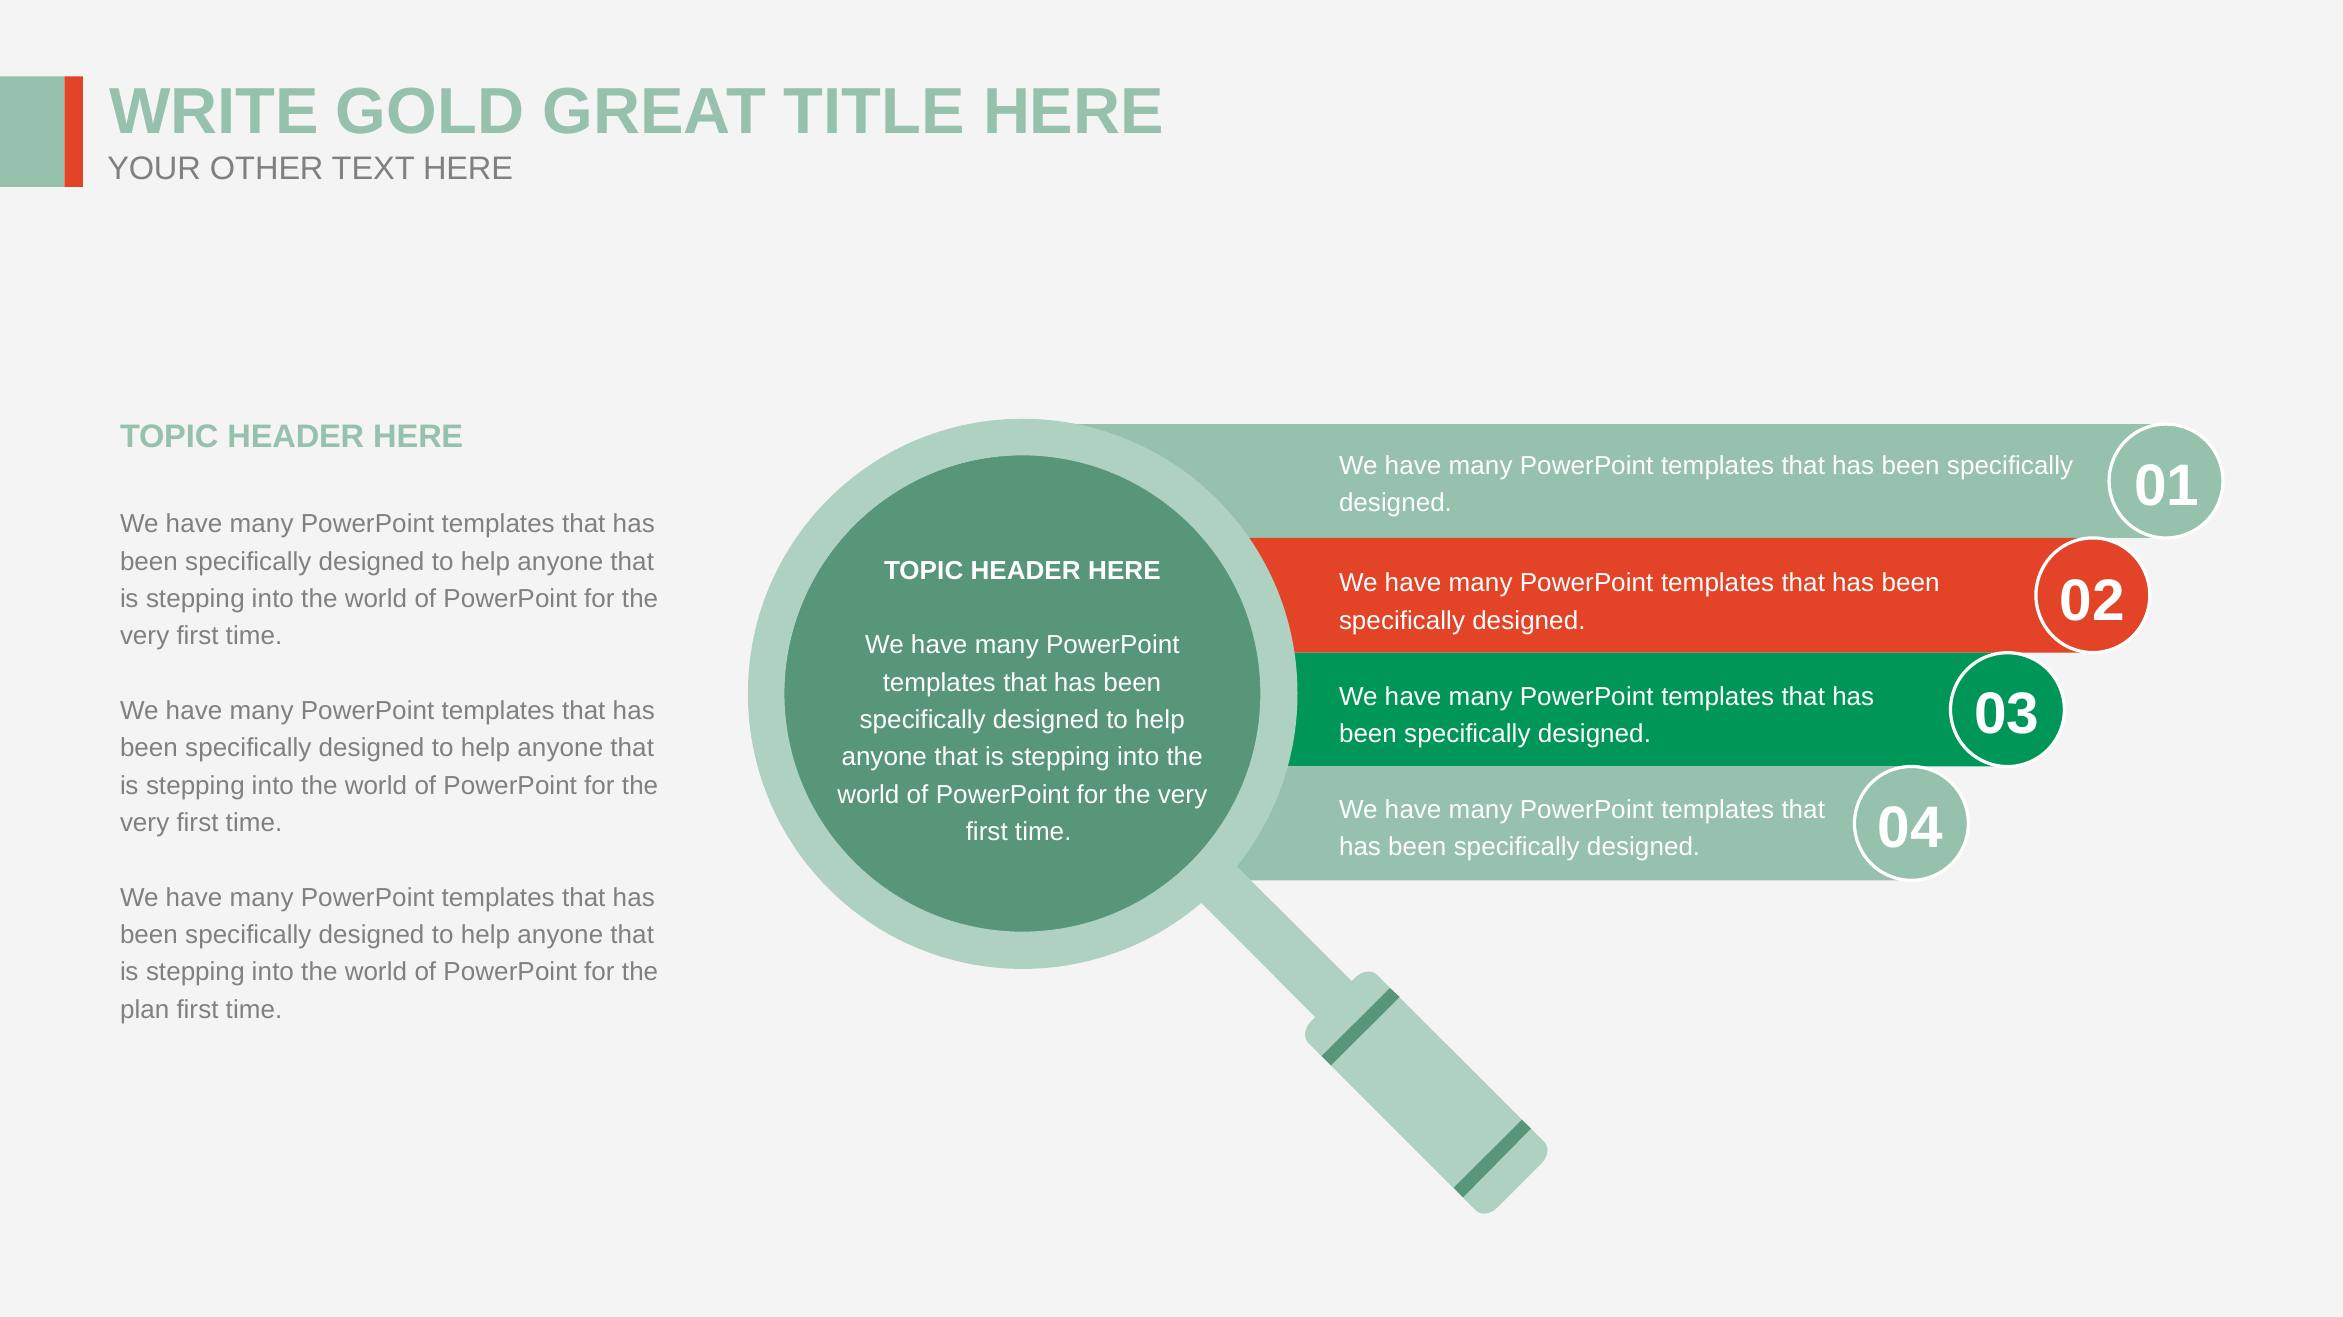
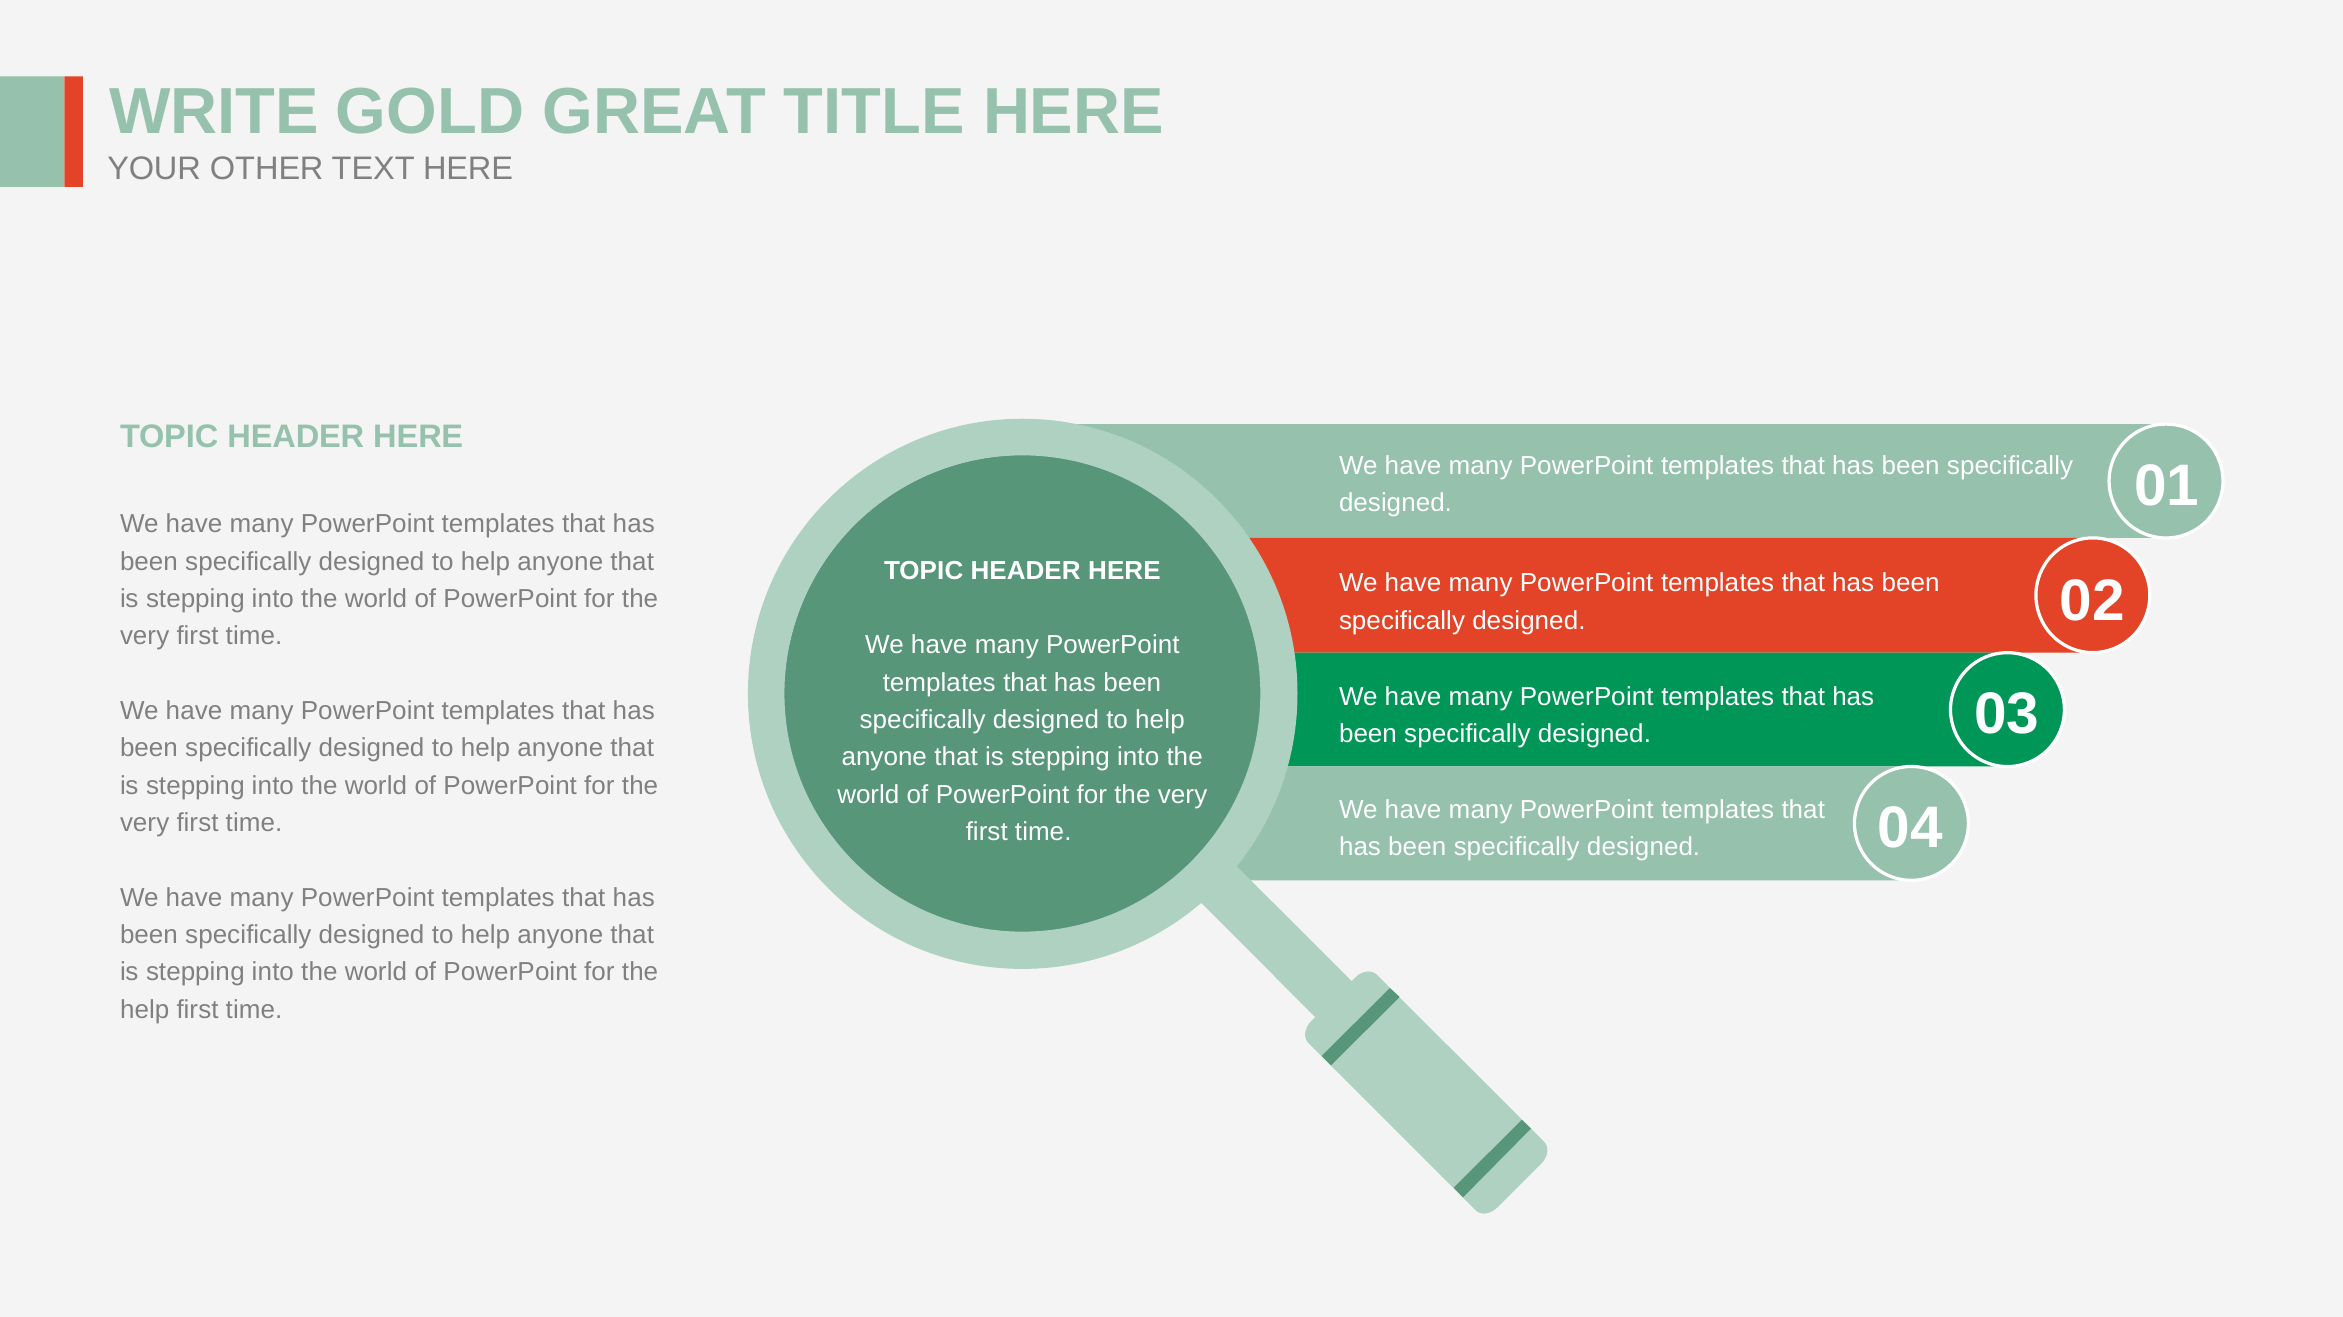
plan at (145, 1010): plan -> help
